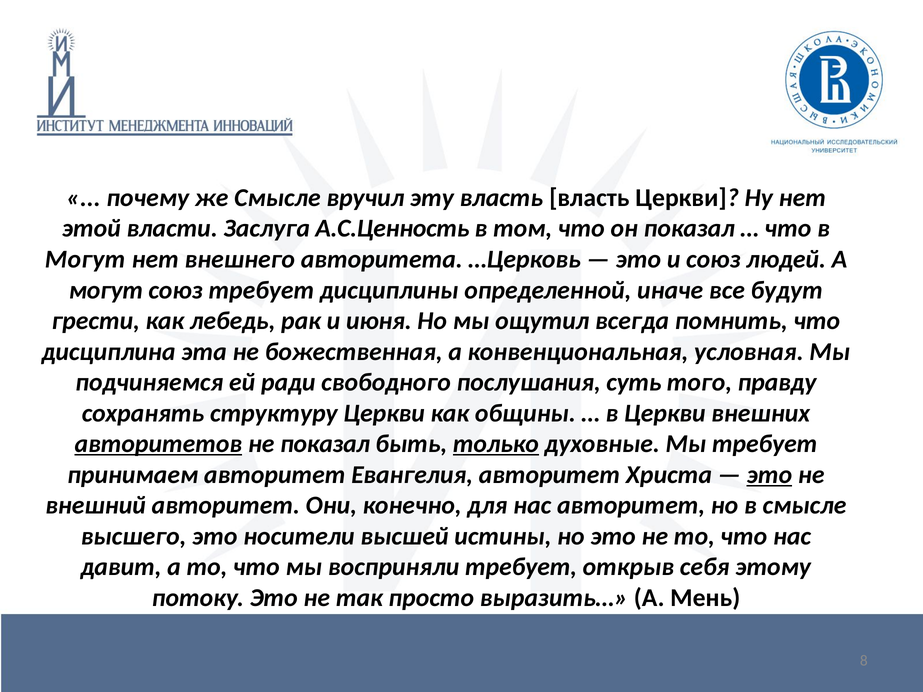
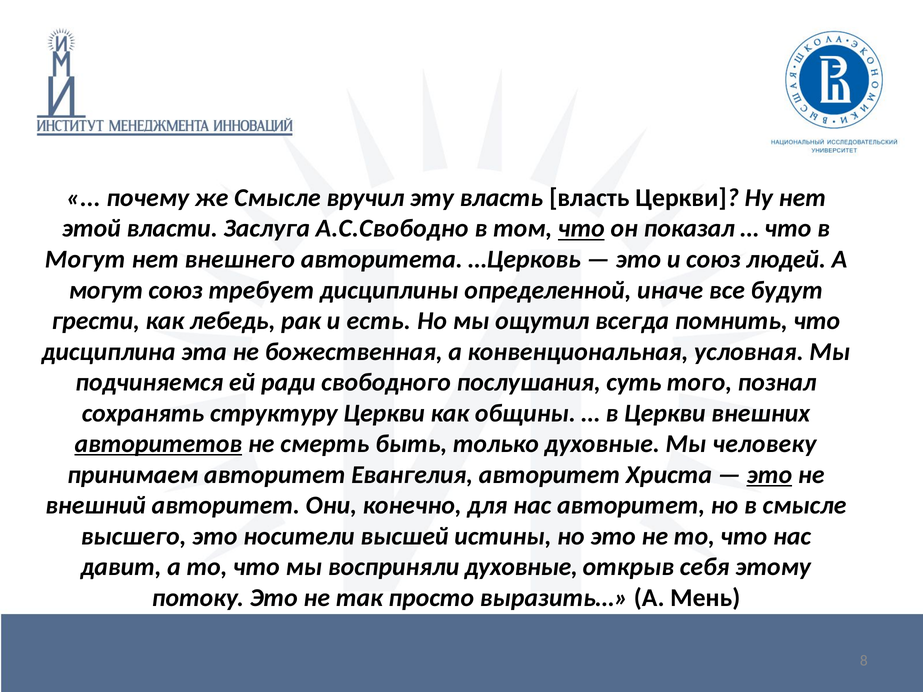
А.С.Ценность: А.С.Ценность -> А.С.Свободно
что at (581, 229) underline: none -> present
июня: июня -> есть
правду: правду -> познал
не показал: показал -> смерть
только underline: present -> none
Мы требует: требует -> человеку
восприняли требует: требует -> духовные
